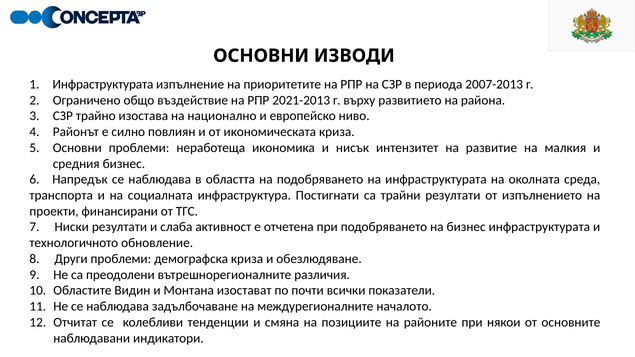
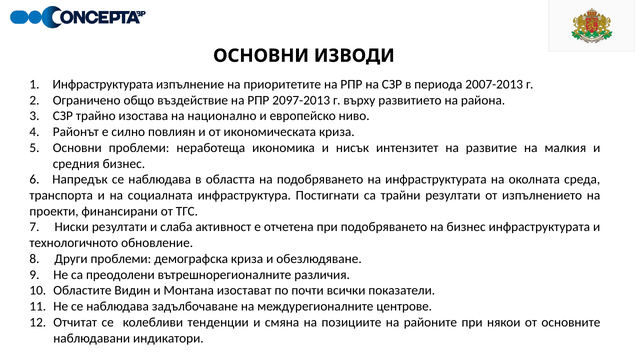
2021-2013: 2021-2013 -> 2097-2013
началото: началото -> центрове
